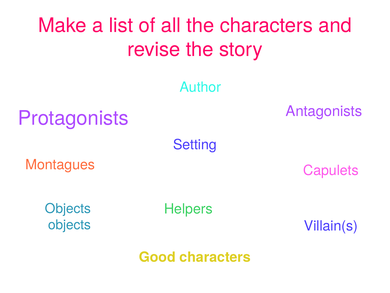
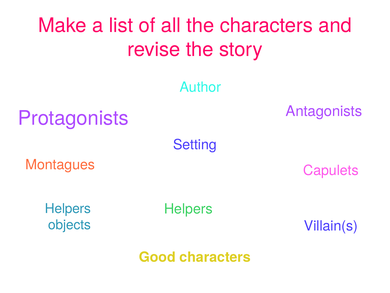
Objects at (68, 208): Objects -> Helpers
